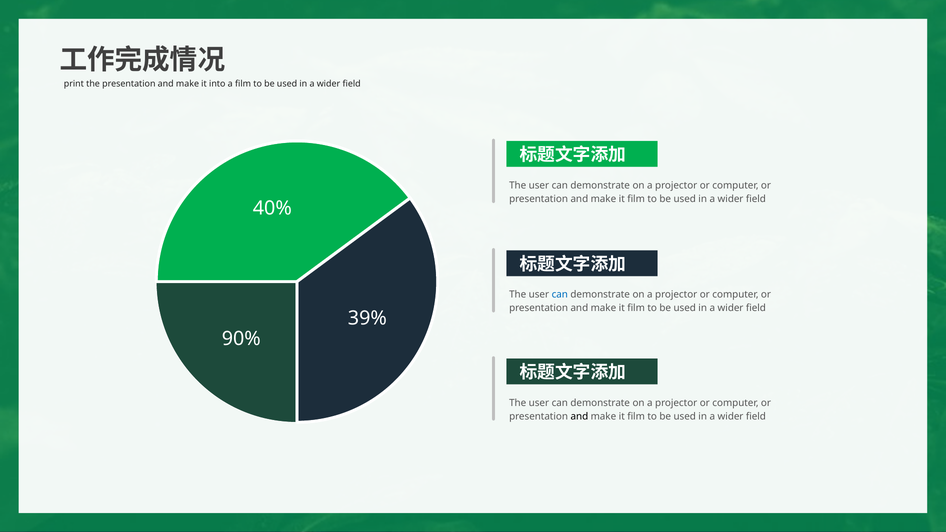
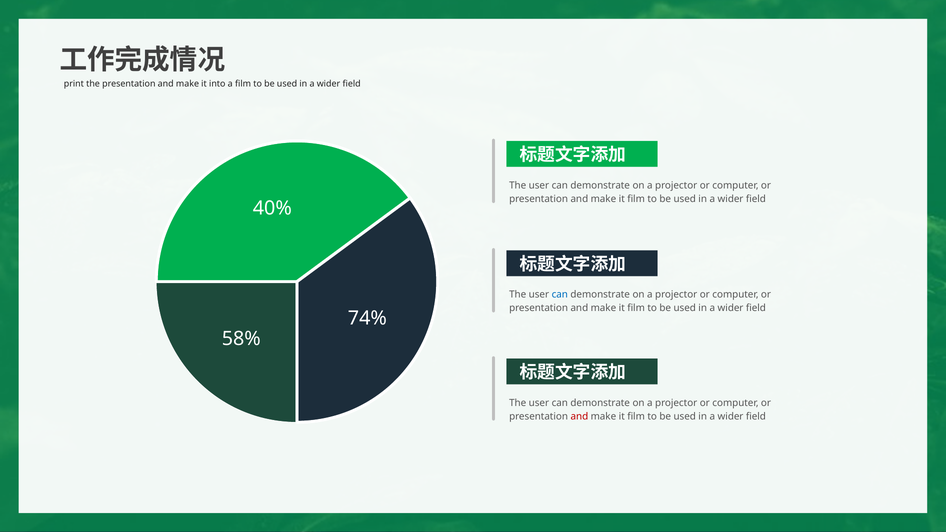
39%: 39% -> 74%
90%: 90% -> 58%
and at (579, 416) colour: black -> red
